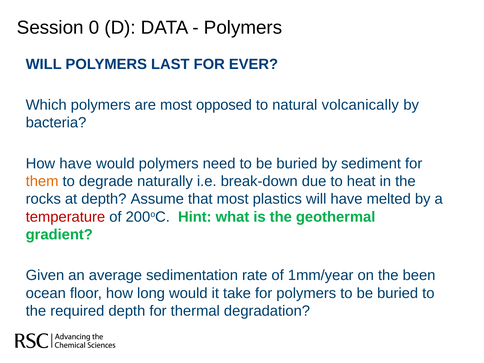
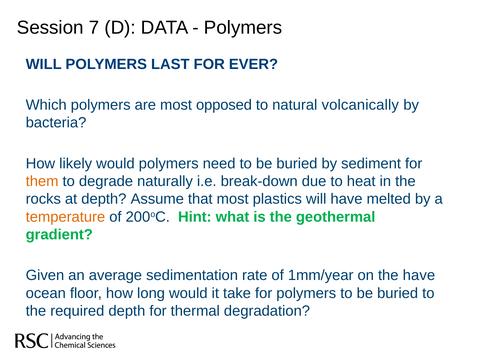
0: 0 -> 7
How have: have -> likely
temperature colour: red -> orange
the been: been -> have
